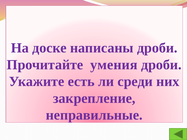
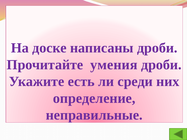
закрепление: закрепление -> определение
